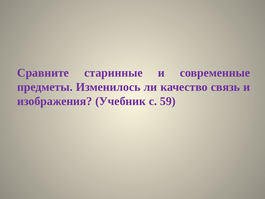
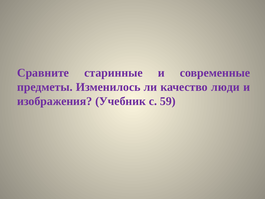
связь: связь -> люди
